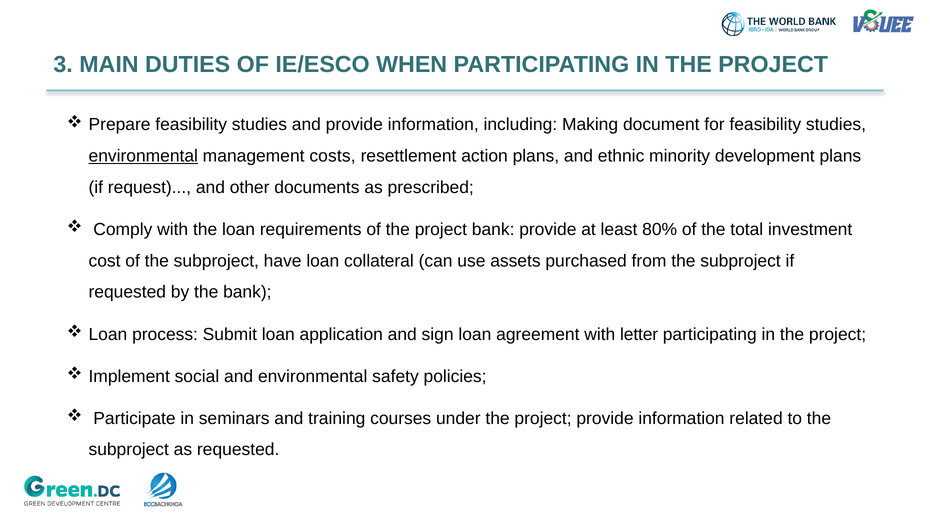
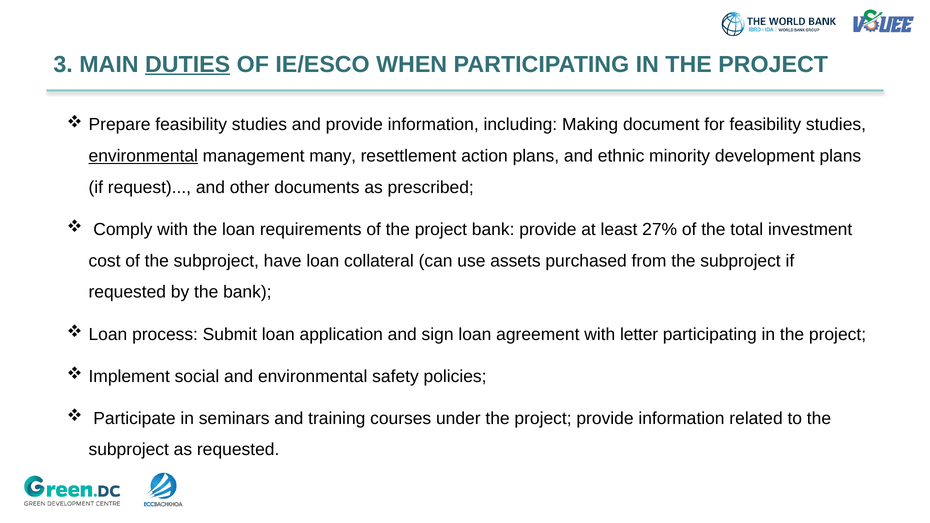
DUTIES underline: none -> present
costs: costs -> many
80%: 80% -> 27%
